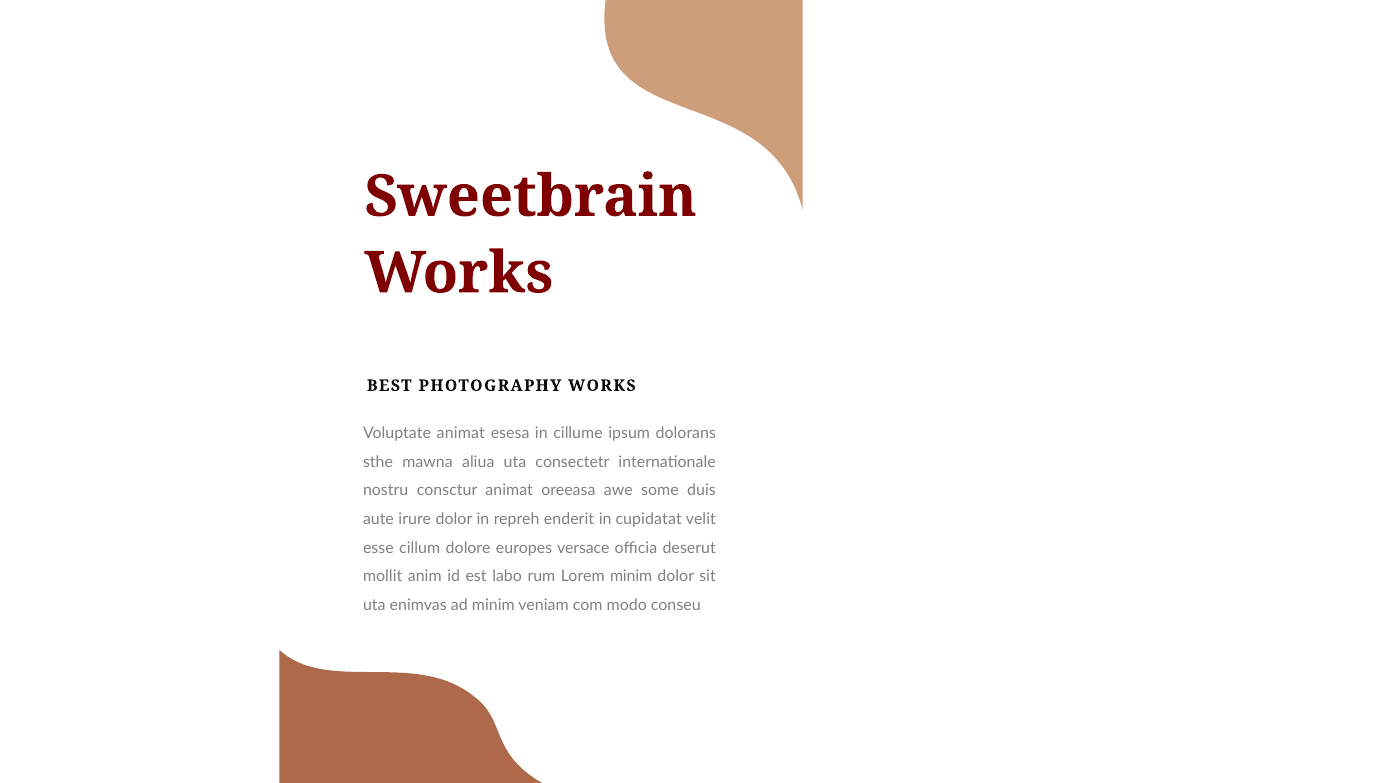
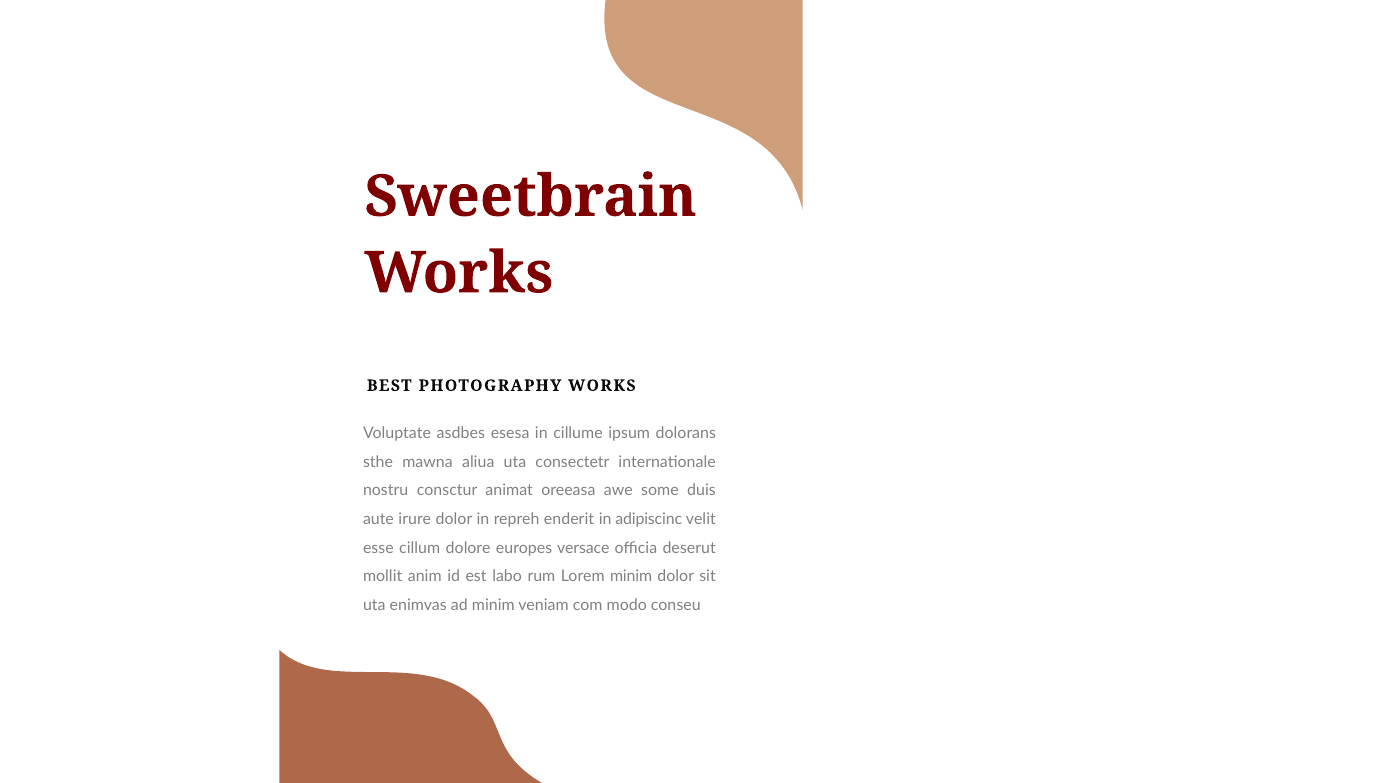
Voluptate animat: animat -> asdbes
cupidatat: cupidatat -> adipiscinc
